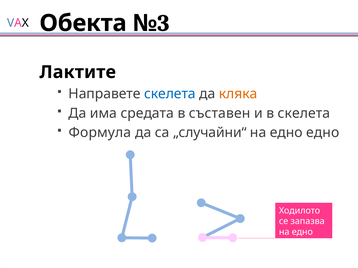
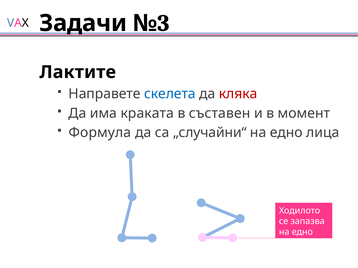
Обекта: Обекта -> Задачи
кляка colour: orange -> red
средата: средата -> краката
в скелета: скелета -> момент
едно едно: едно -> лица
